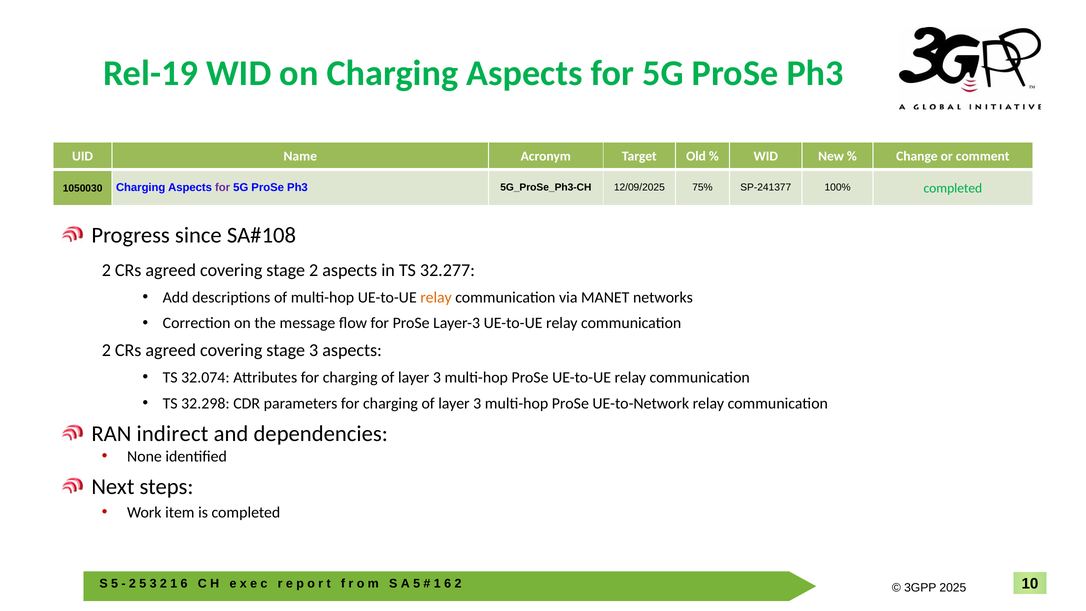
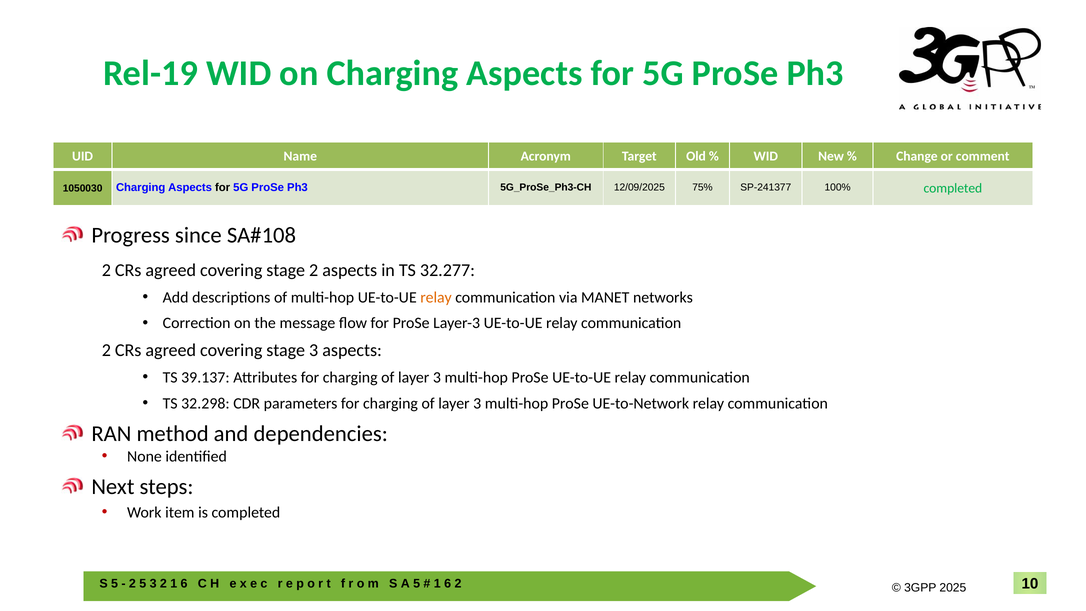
for at (223, 188) colour: purple -> black
32.074: 32.074 -> 39.137
indirect: indirect -> method
